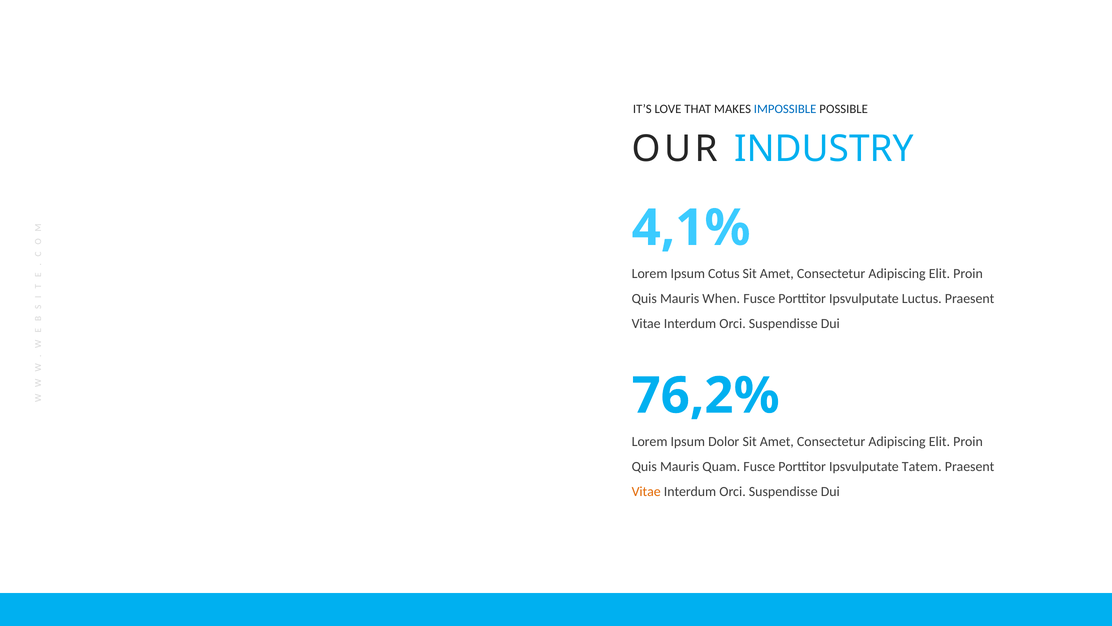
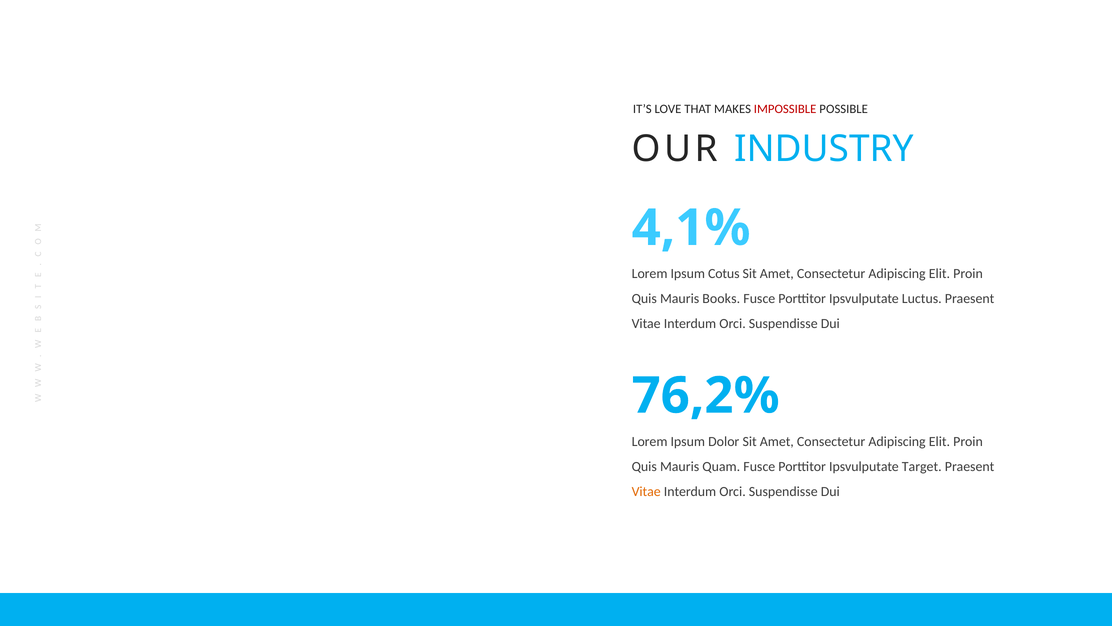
IMPOSSIBLE colour: blue -> red
When: When -> Books
Tatem: Tatem -> Target
